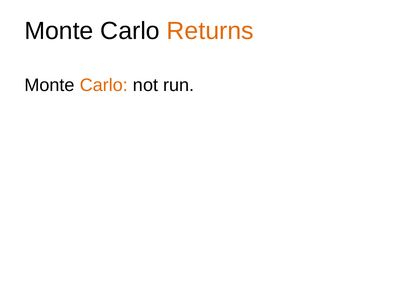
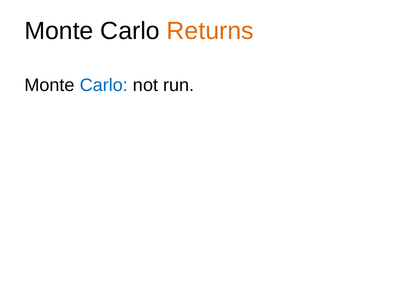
Carlo at (104, 85) colour: orange -> blue
